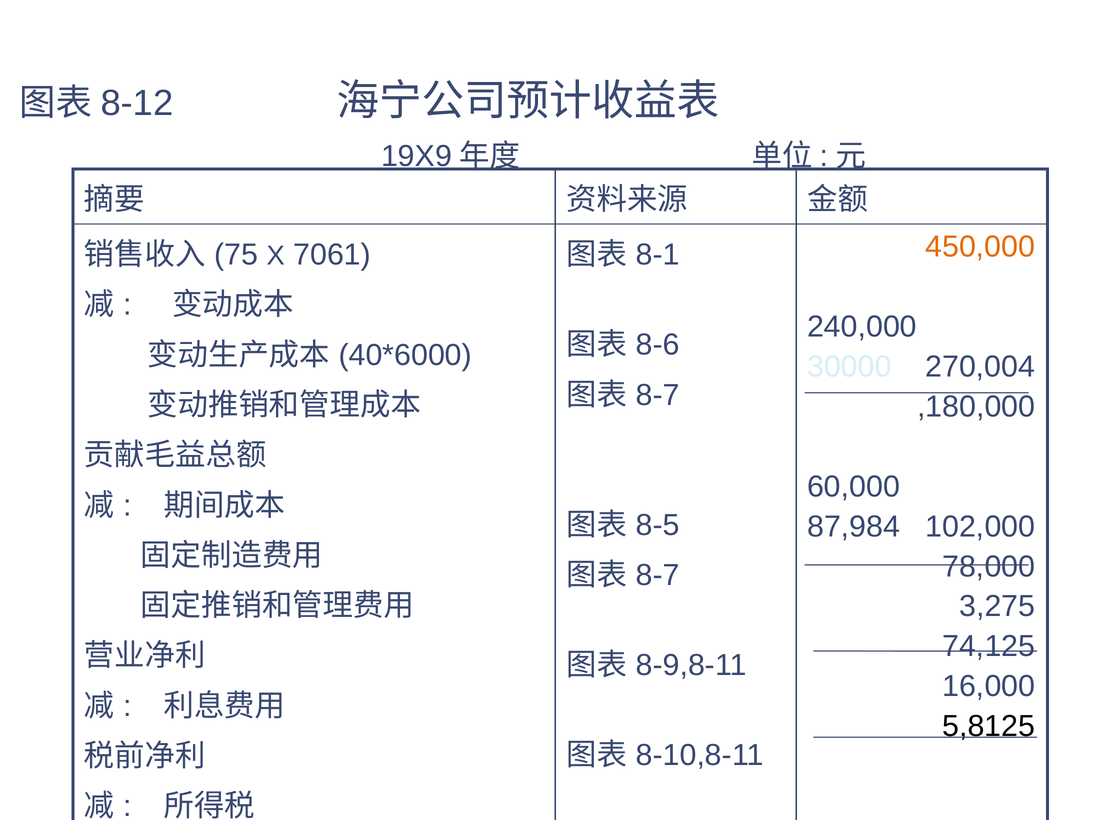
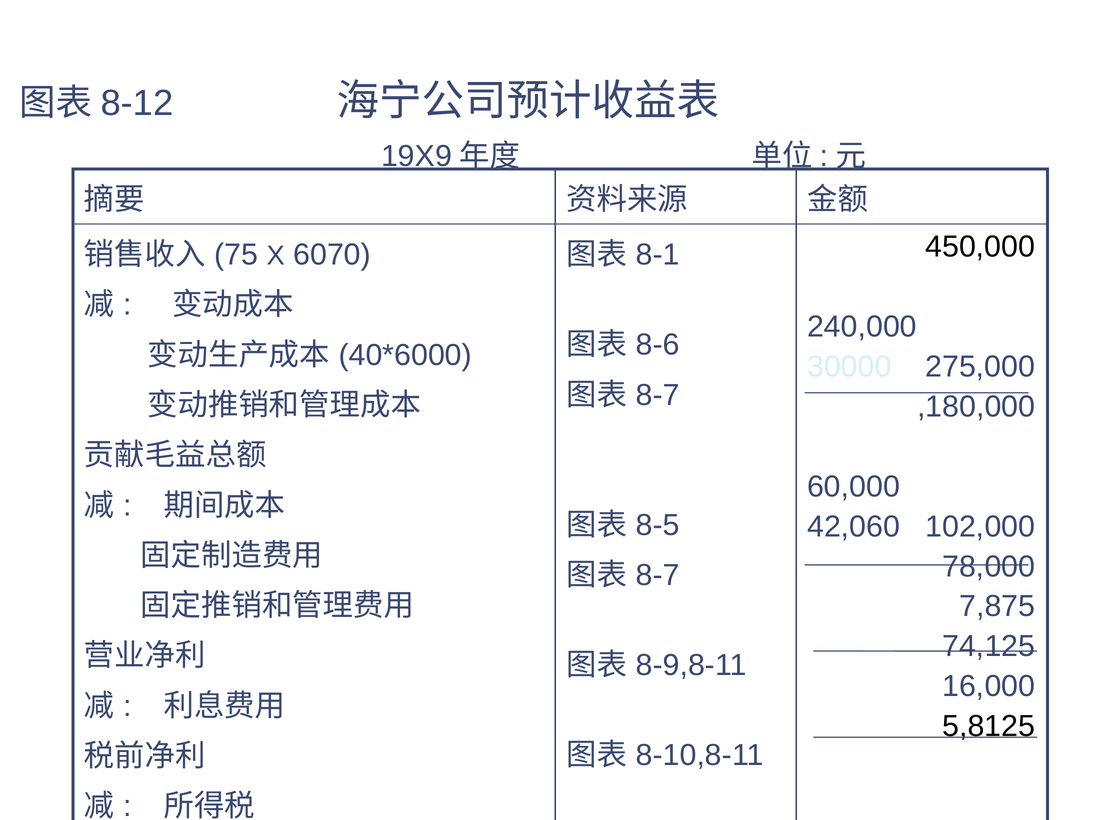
450,000 colour: orange -> black
7061: 7061 -> 6070
270,004: 270,004 -> 275,000
87,984: 87,984 -> 42,060
3,275: 3,275 -> 7,875
